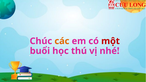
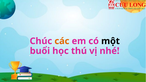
một colour: red -> black
